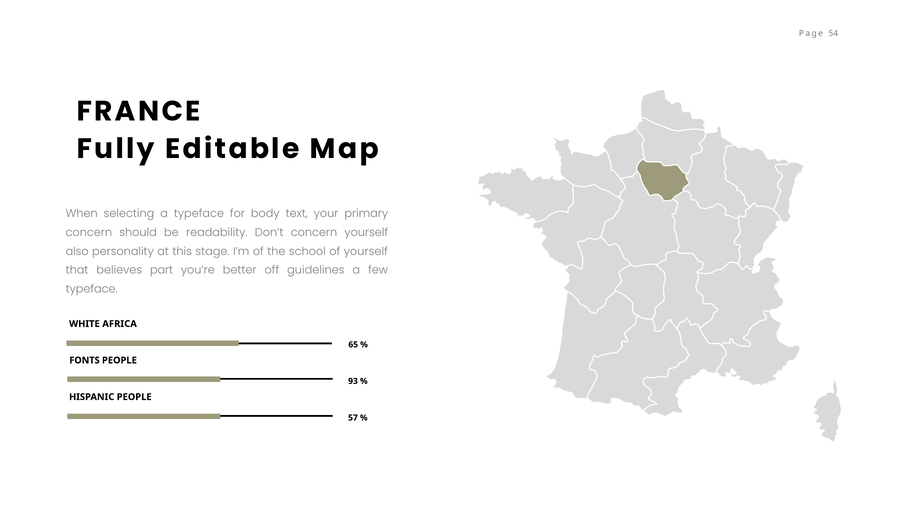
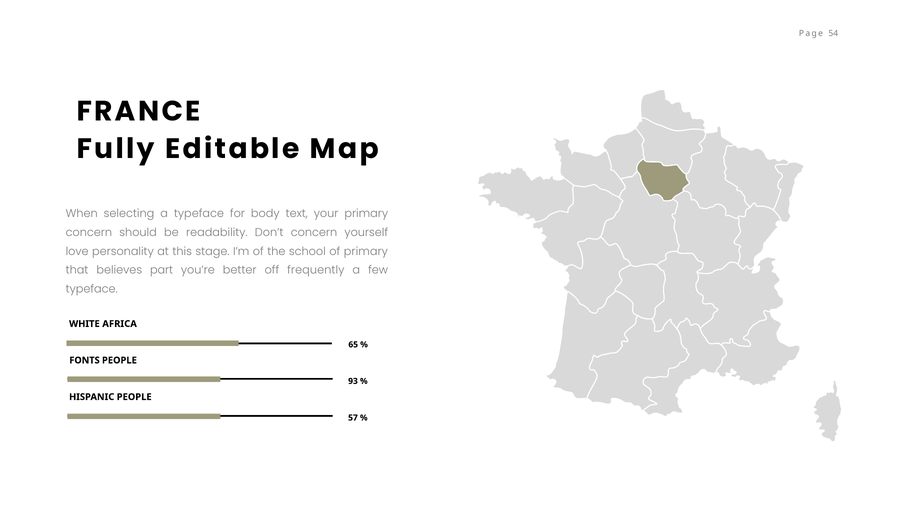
also: also -> love
of yourself: yourself -> primary
guidelines: guidelines -> frequently
